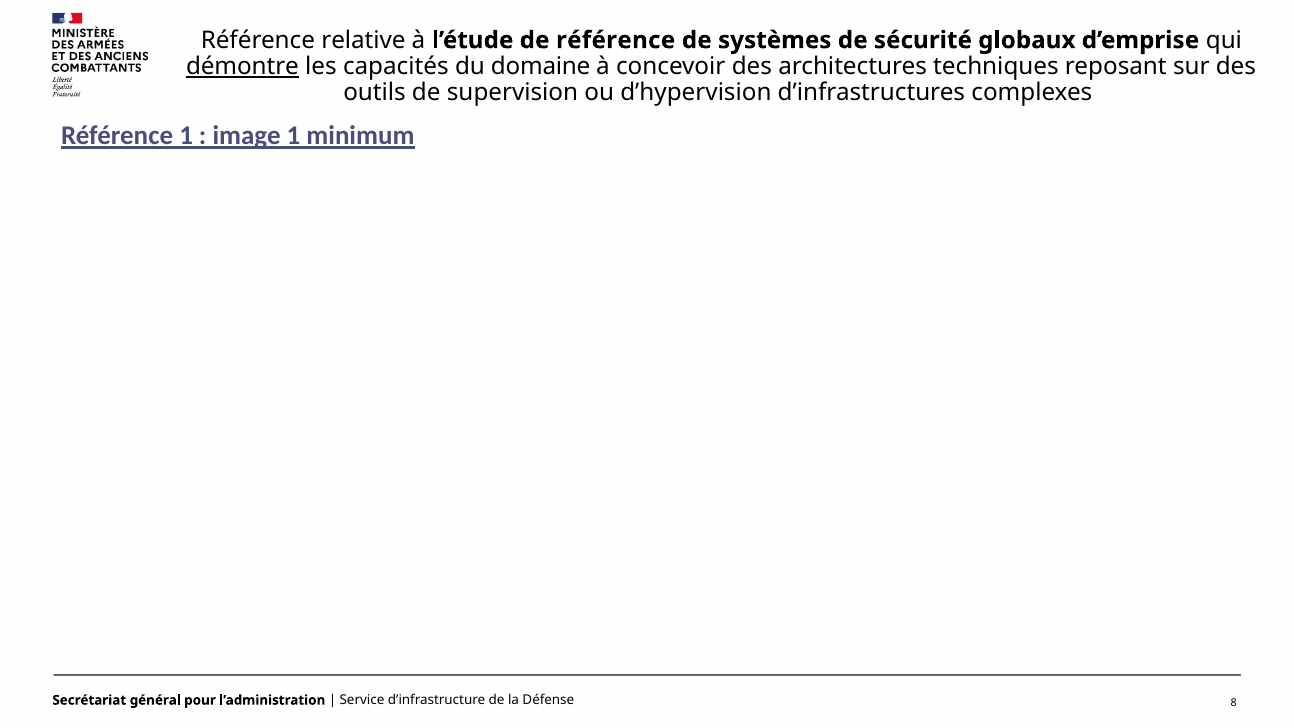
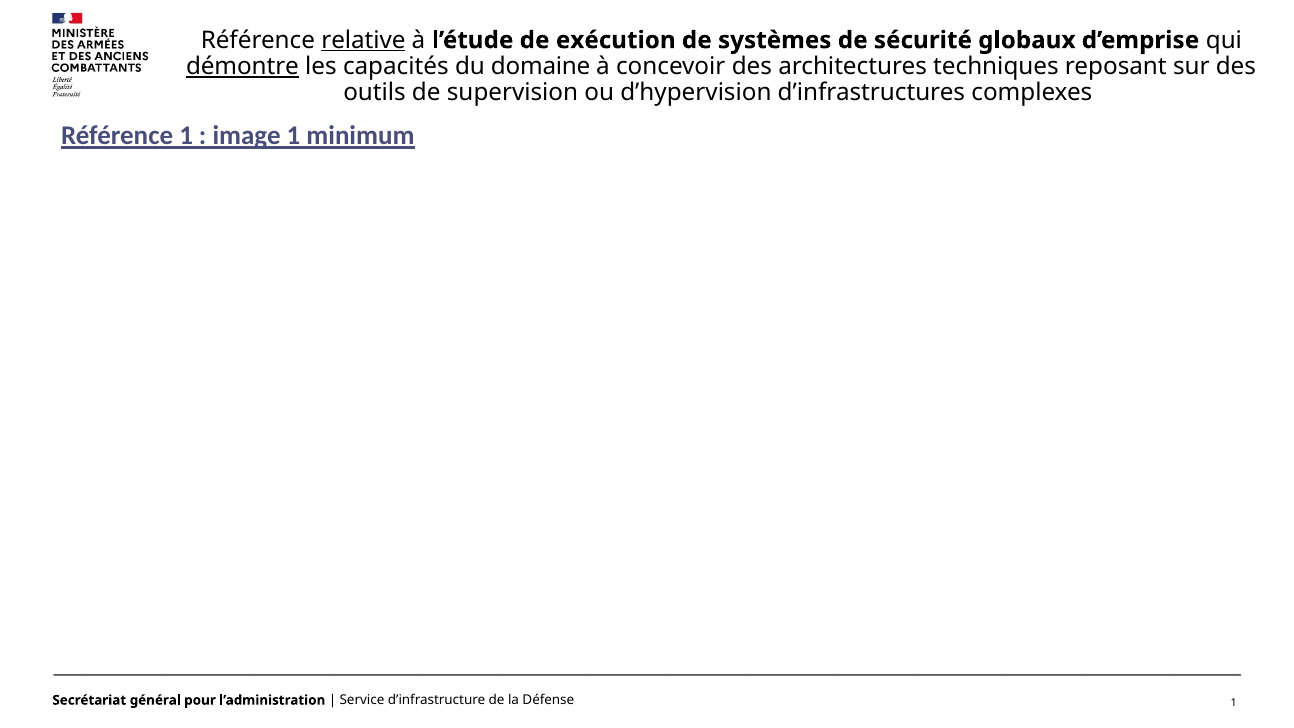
relative underline: none -> present
de référence: référence -> exécution
8 at (1234, 703): 8 -> 1
